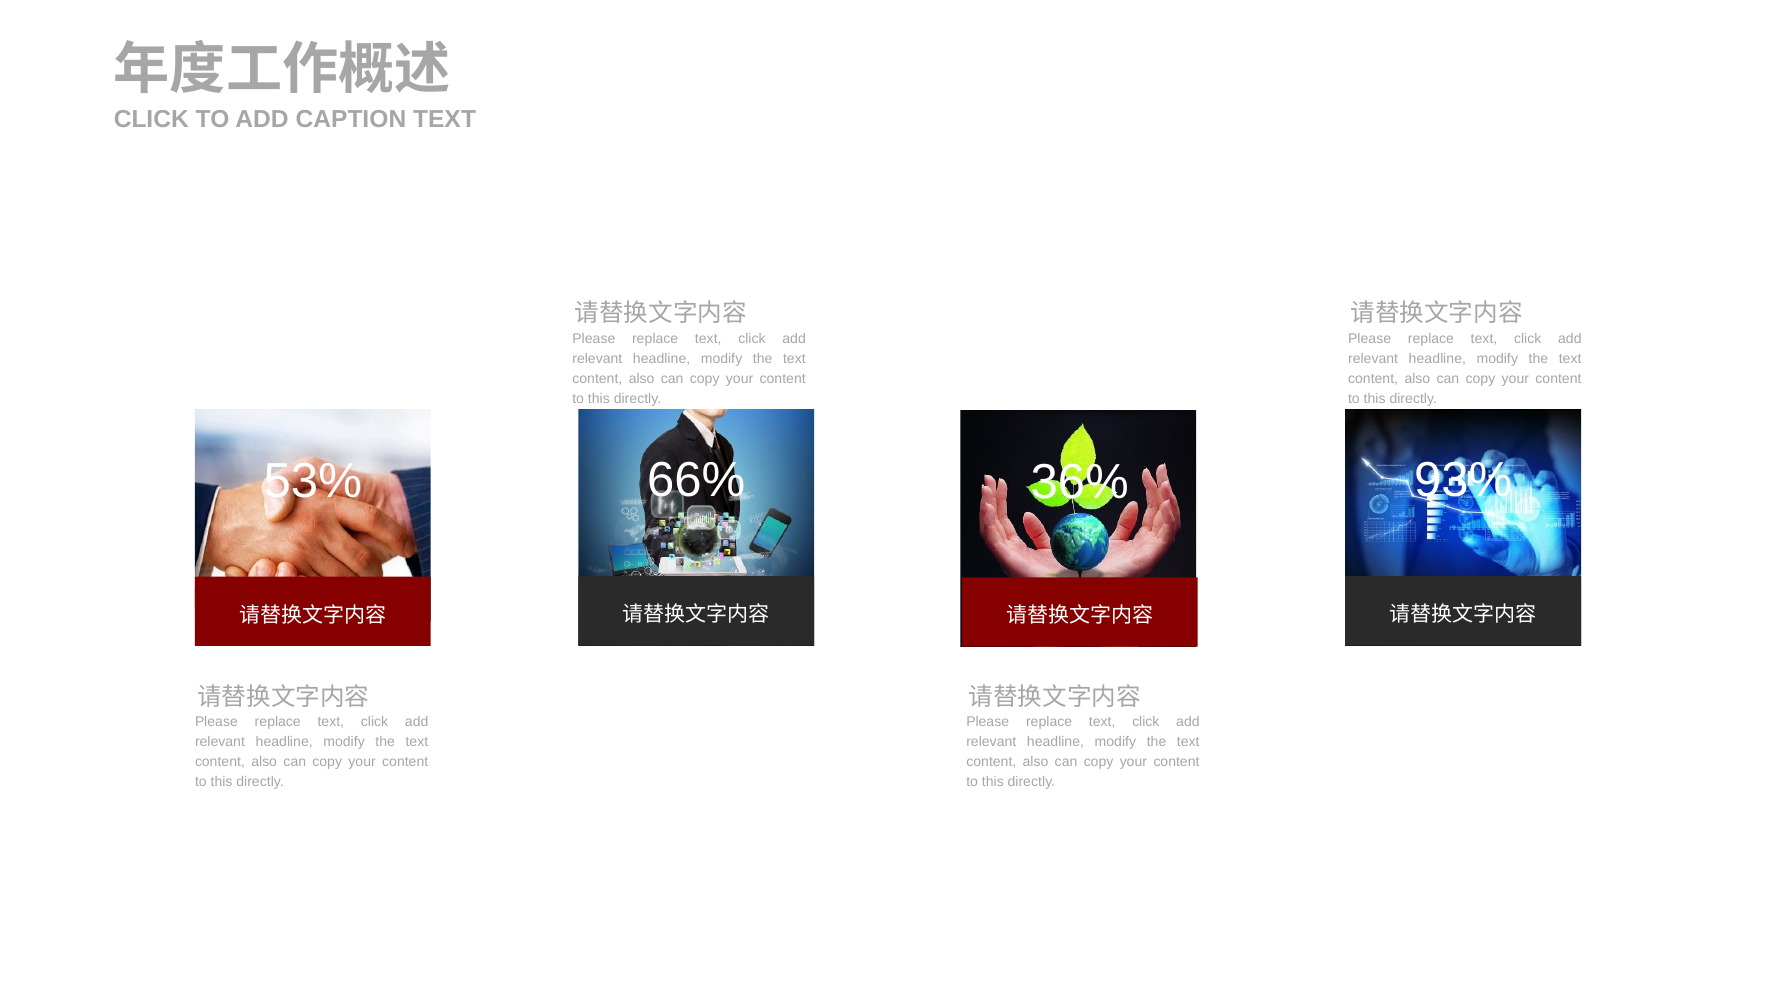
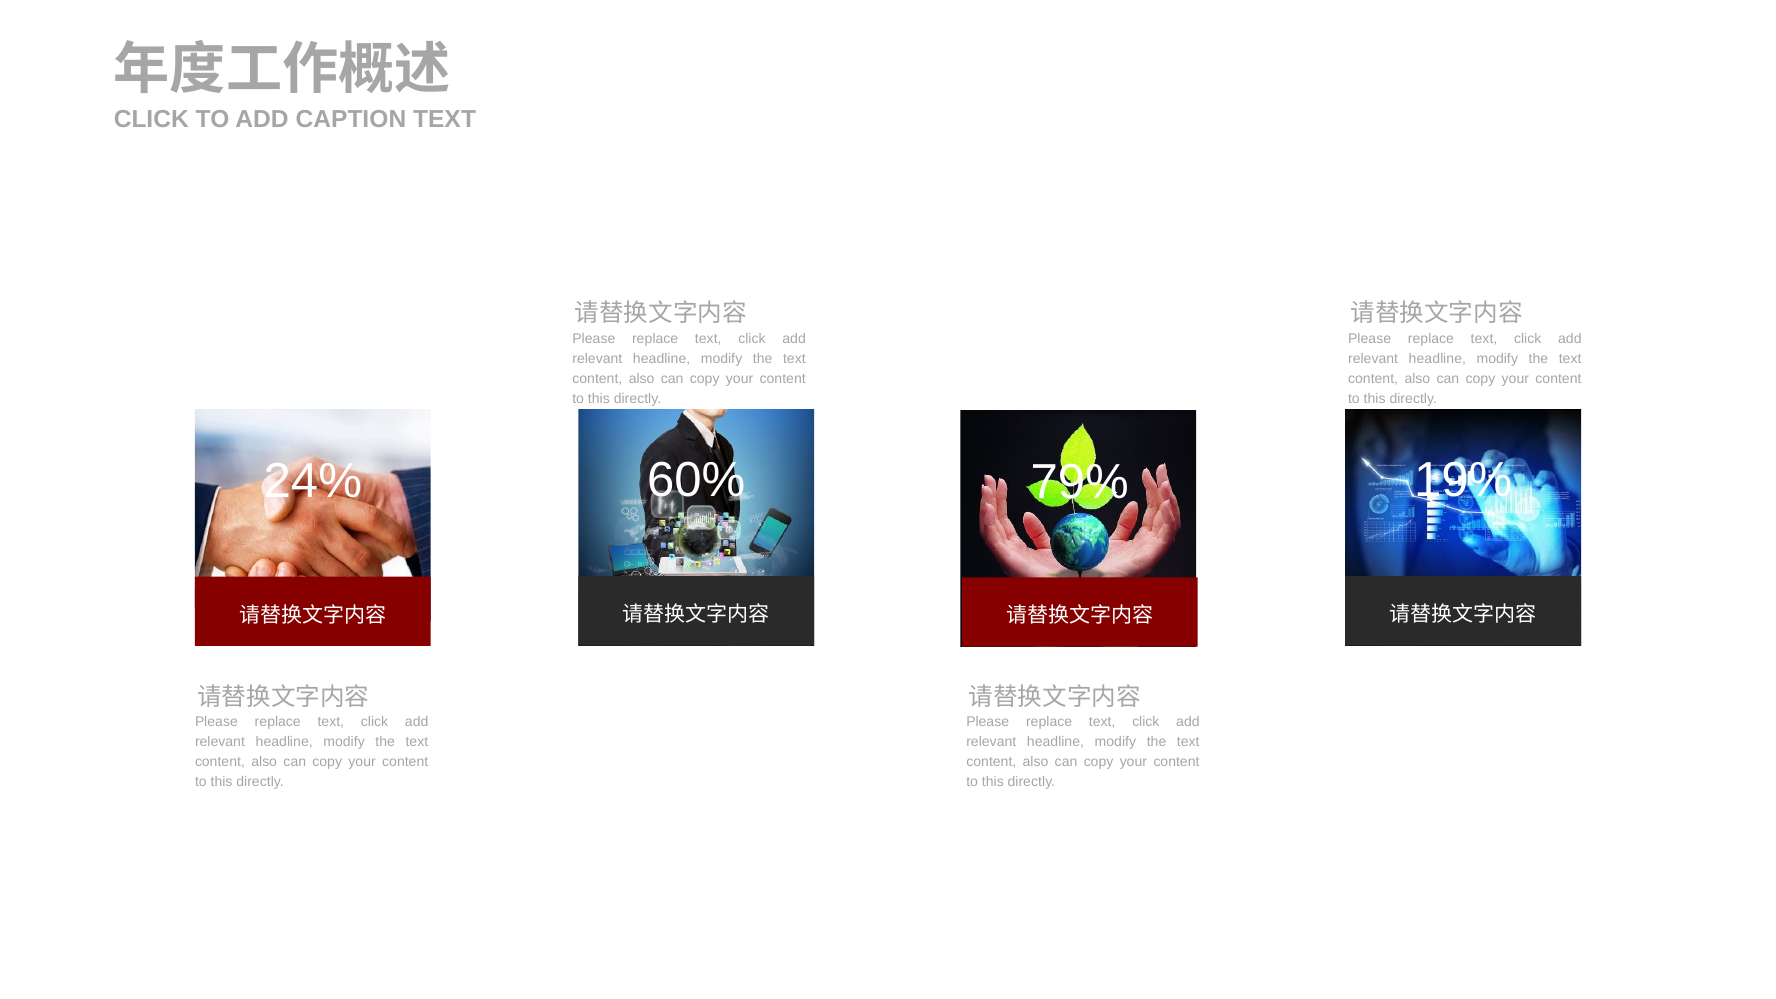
66%: 66% -> 60%
93%: 93% -> 19%
53%: 53% -> 24%
36%: 36% -> 79%
